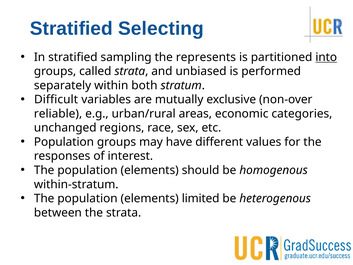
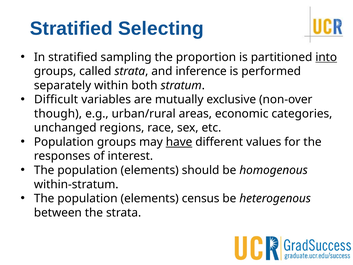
represents: represents -> proportion
unbiased: unbiased -> inference
reliable: reliable -> though
have underline: none -> present
limited: limited -> census
